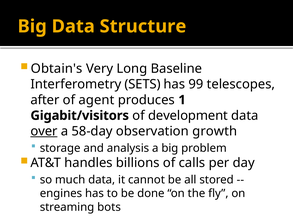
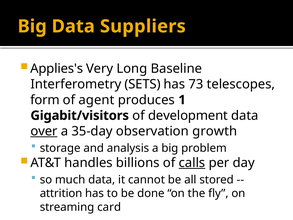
Structure: Structure -> Suppliers
Obtain's: Obtain's -> Applies's
99: 99 -> 73
after: after -> form
58-day: 58-day -> 35-day
calls underline: none -> present
engines: engines -> attrition
bots: bots -> card
